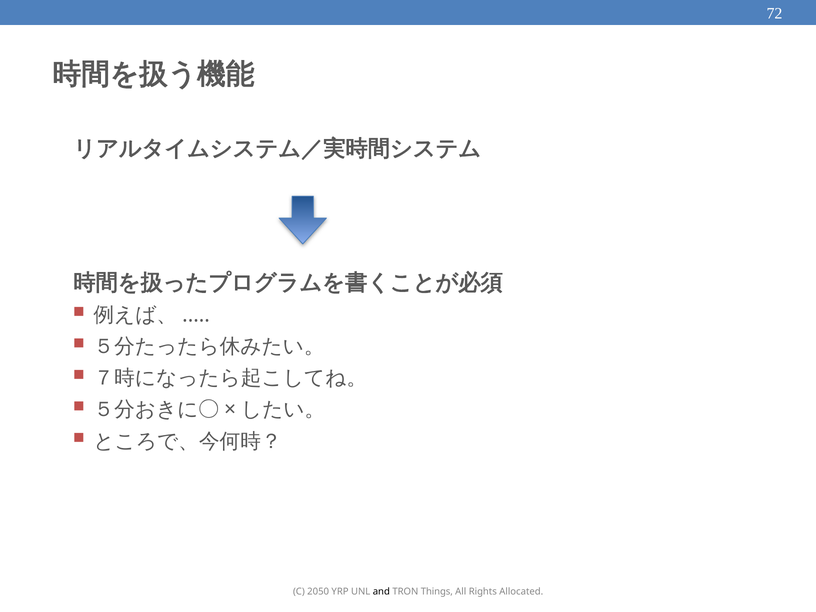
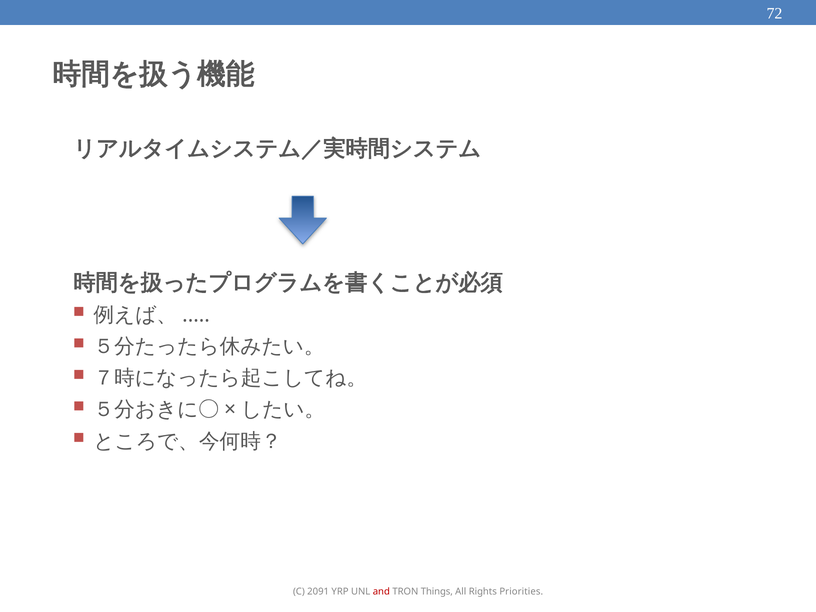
2050: 2050 -> 2091
and colour: black -> red
Allocated: Allocated -> Priorities
